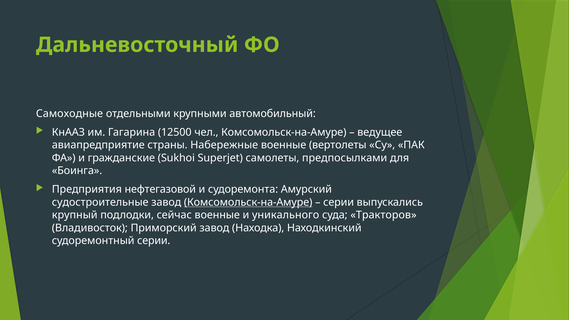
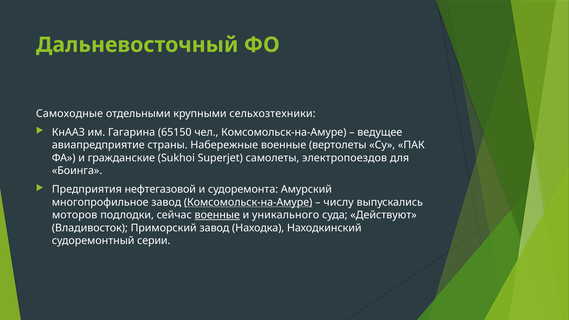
автомобильный: автомобильный -> сельхозтехники
12500: 12500 -> 65150
предпосылками: предпосылками -> электропоездов
судостроительные: судостроительные -> многопрофильное
серии at (339, 202): серии -> числу
крупный: крупный -> моторов
военные at (217, 215) underline: none -> present
Тракторов: Тракторов -> Действуют
